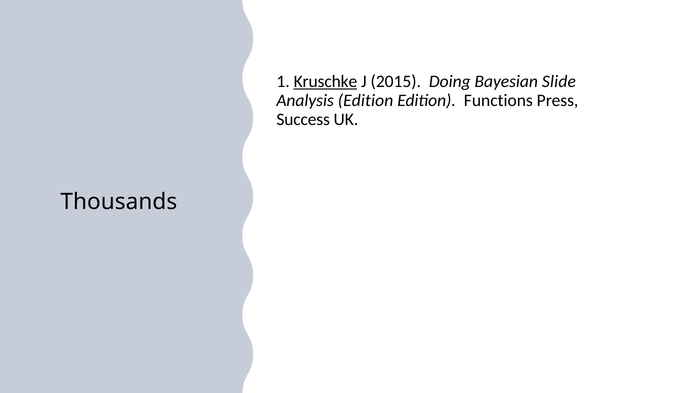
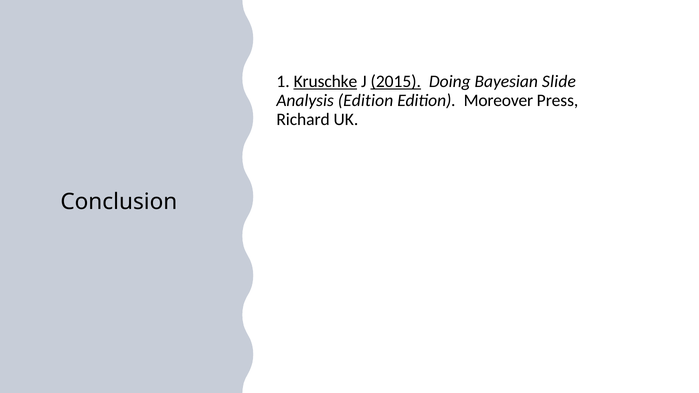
2015 underline: none -> present
Functions: Functions -> Moreover
Success: Success -> Richard
Thousands: Thousands -> Conclusion
